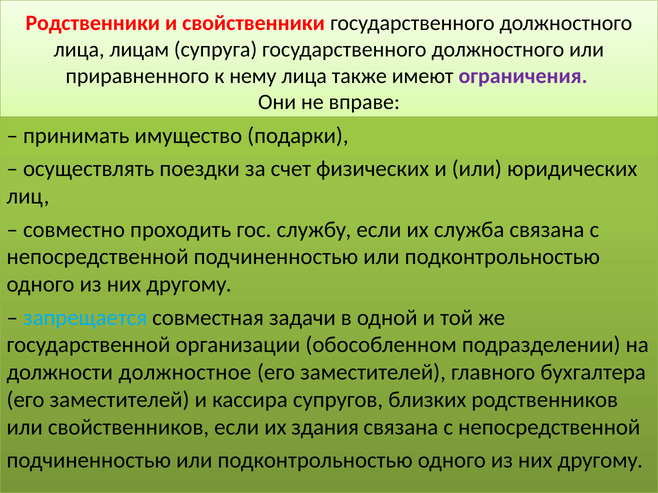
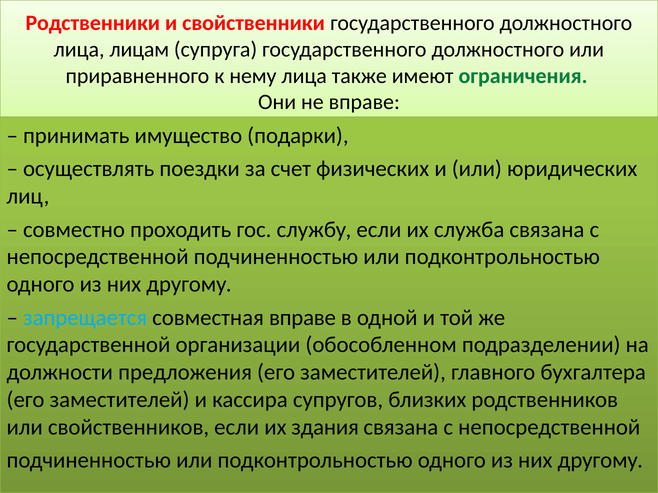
ограничения colour: purple -> green
совместная задачи: задачи -> вправе
должностное: должностное -> предложения
